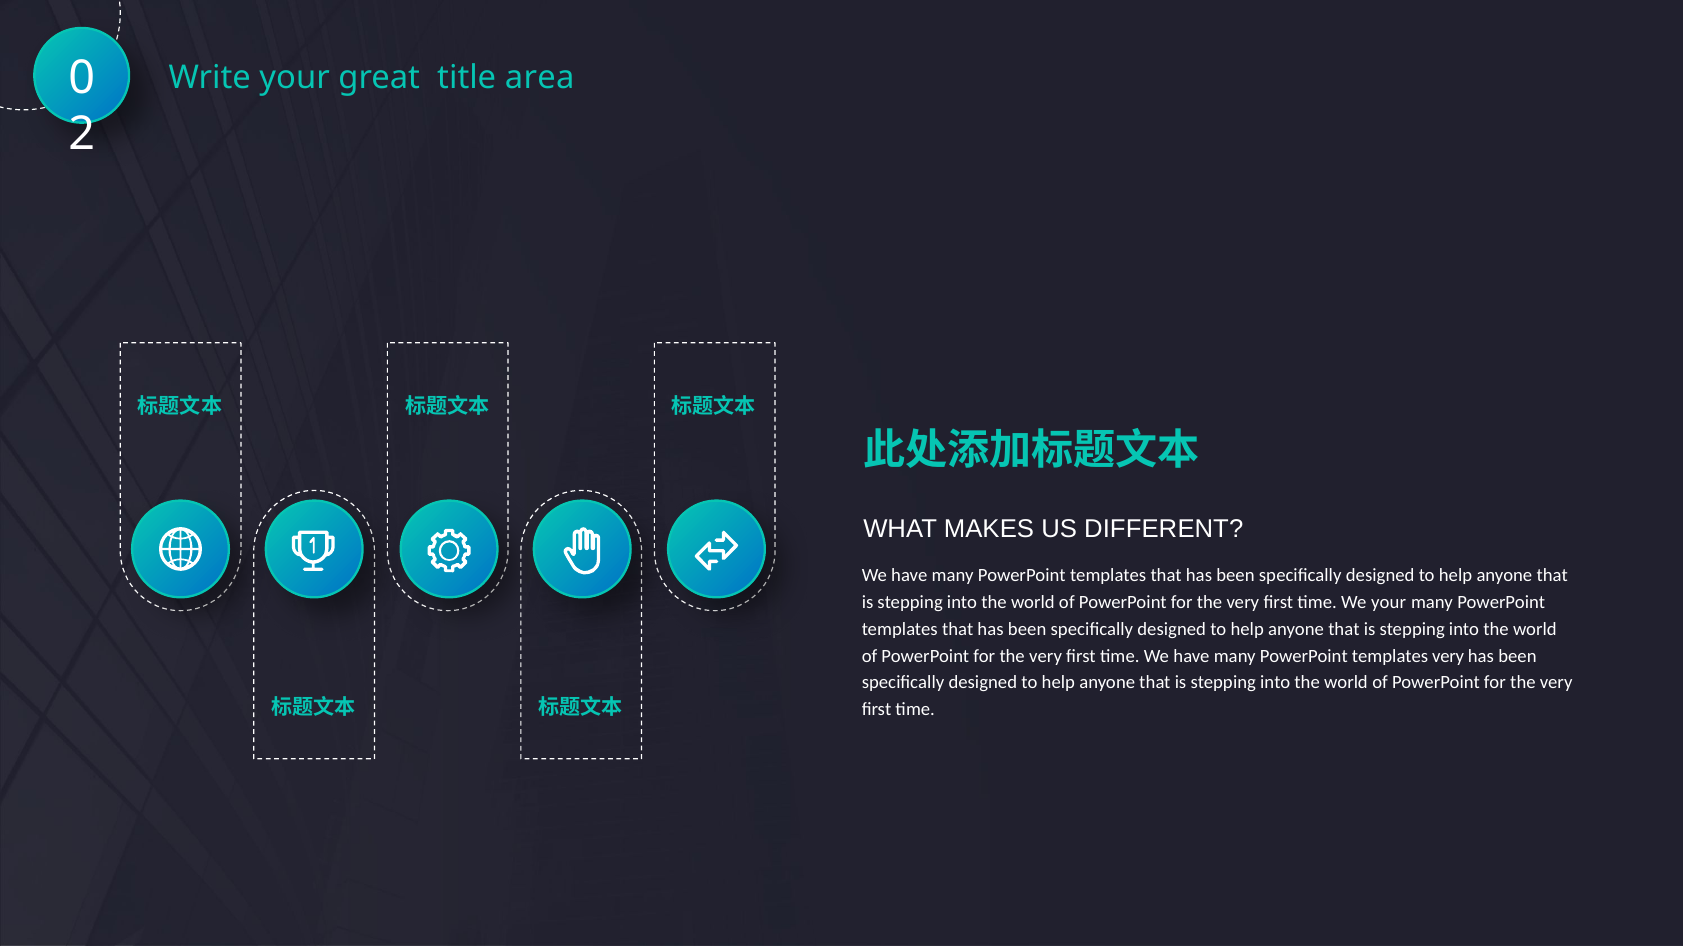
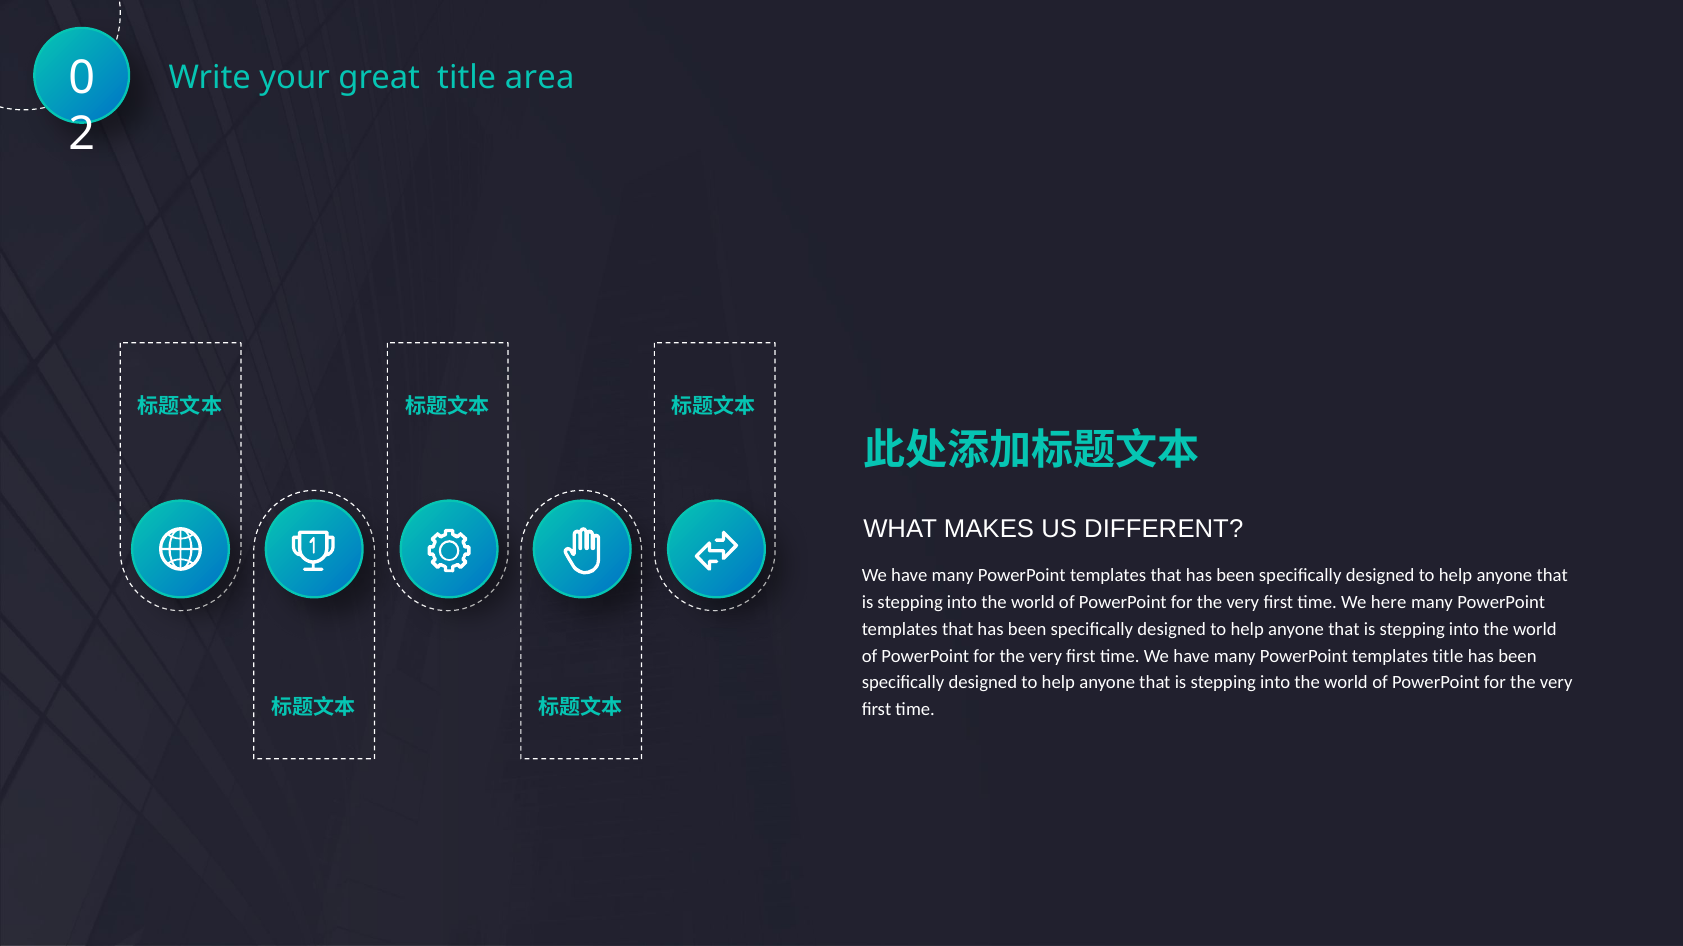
We your: your -> here
templates very: very -> title
